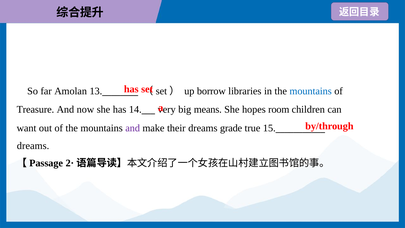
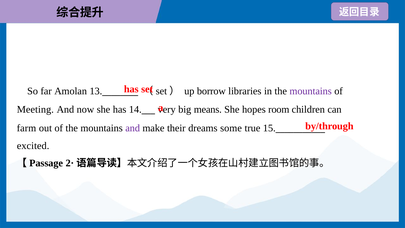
mountains at (311, 91) colour: blue -> purple
Treasure: Treasure -> Meeting
want: want -> farm
grade: grade -> some
dreams at (33, 146): dreams -> excited
